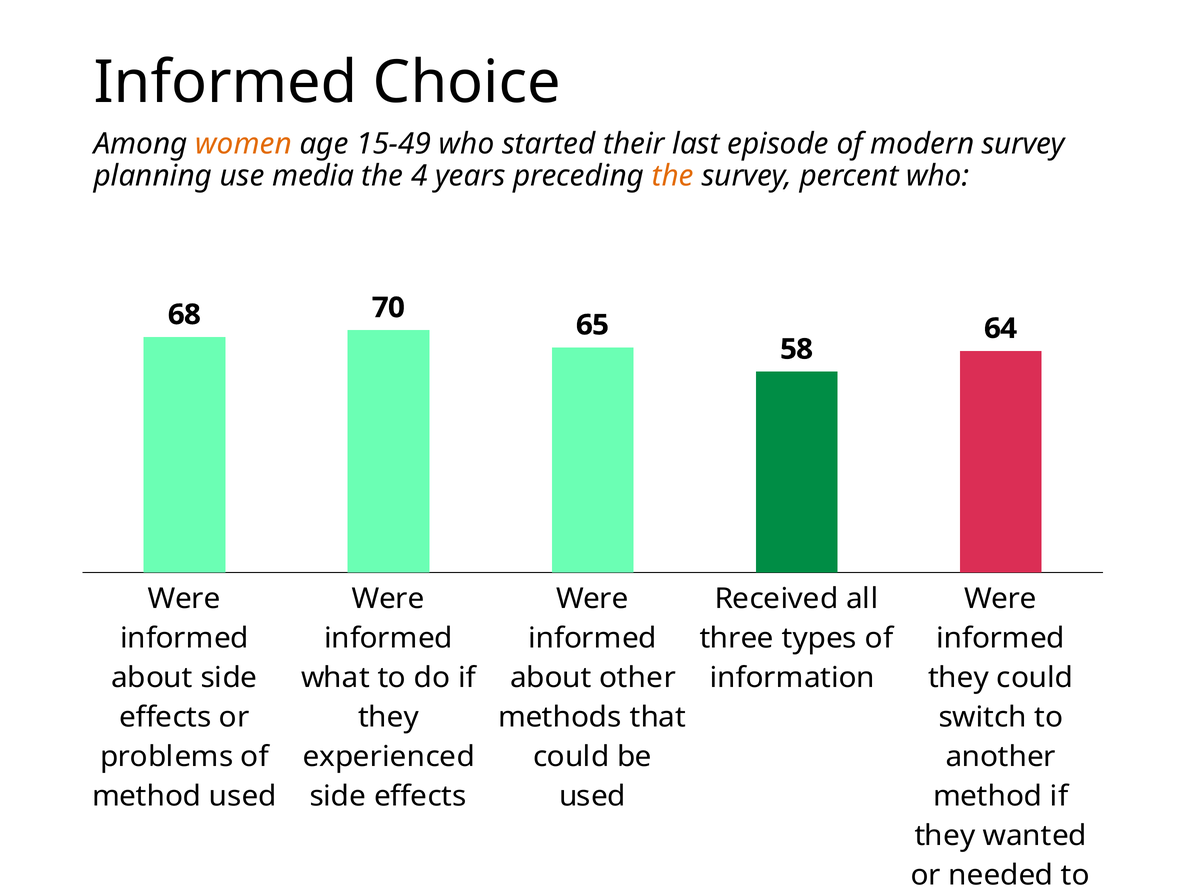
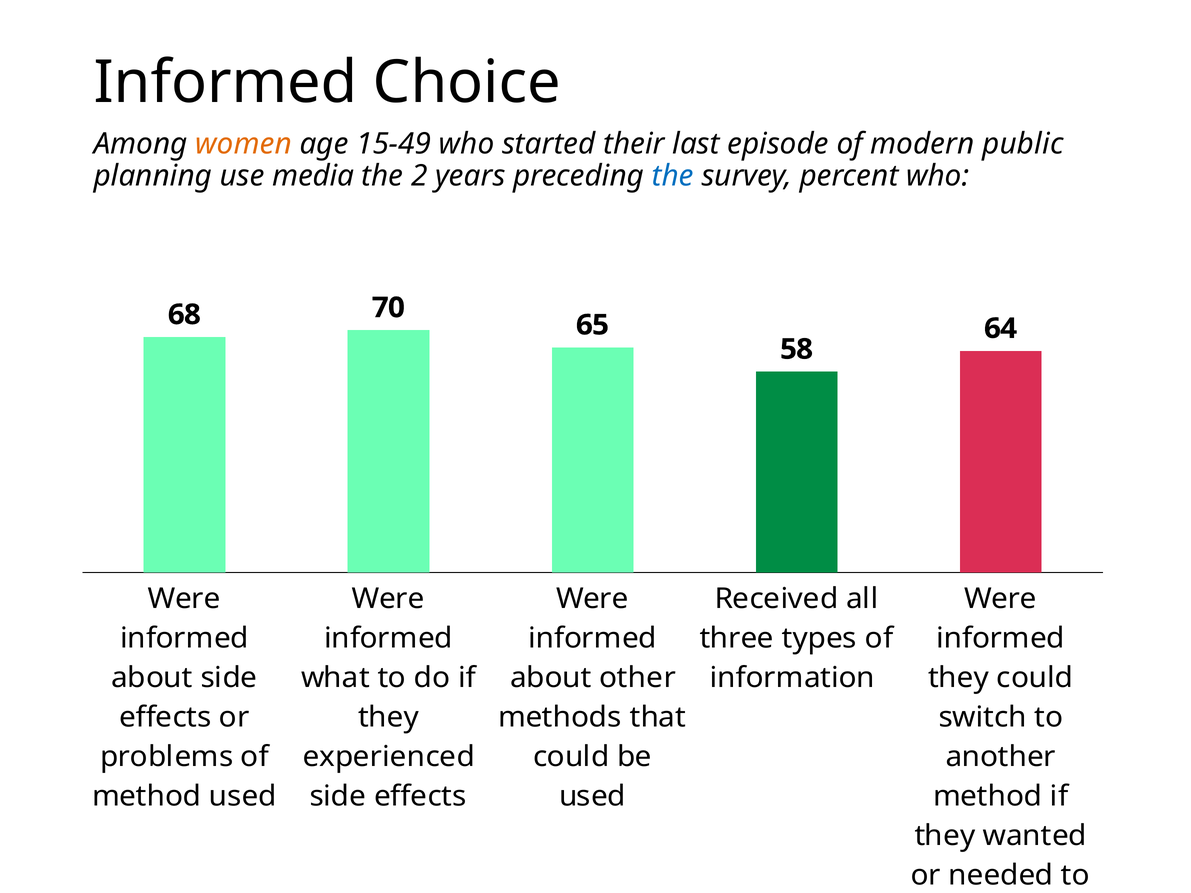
modern survey: survey -> public
4: 4 -> 2
the at (673, 176) colour: orange -> blue
